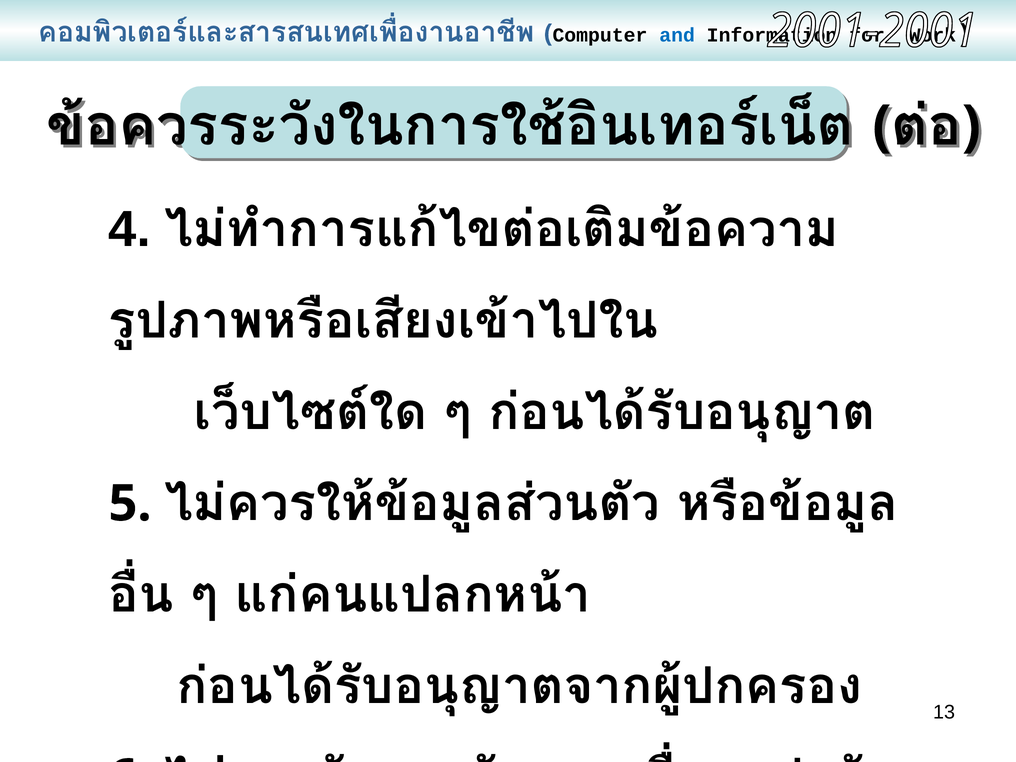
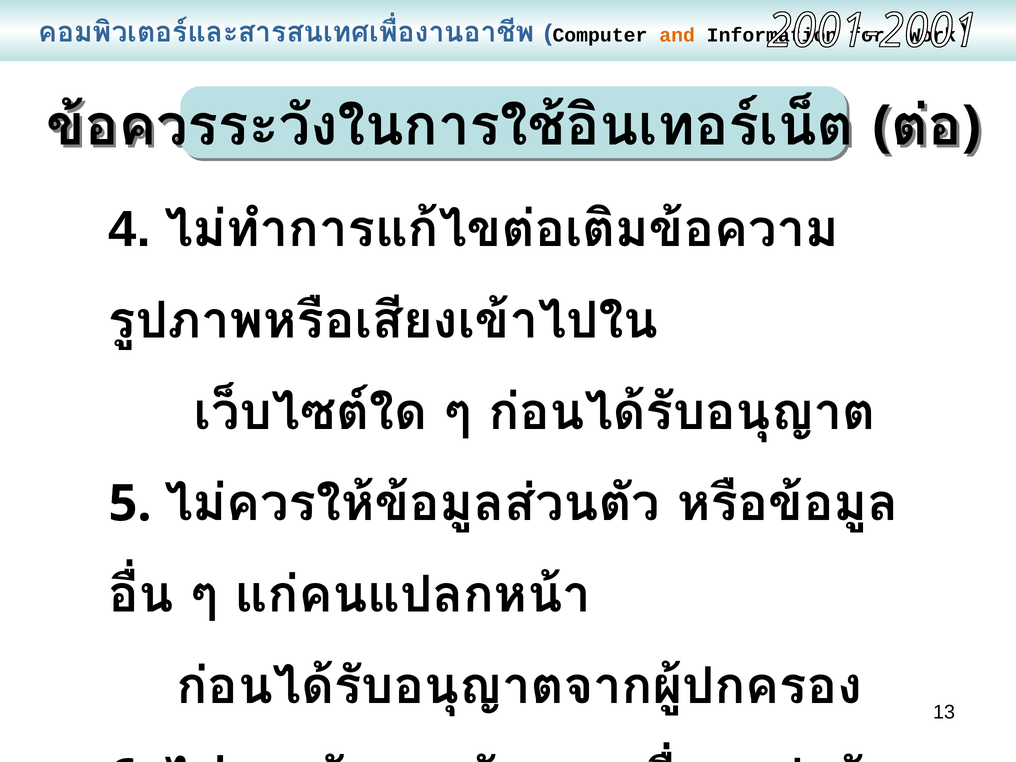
and colour: blue -> orange
